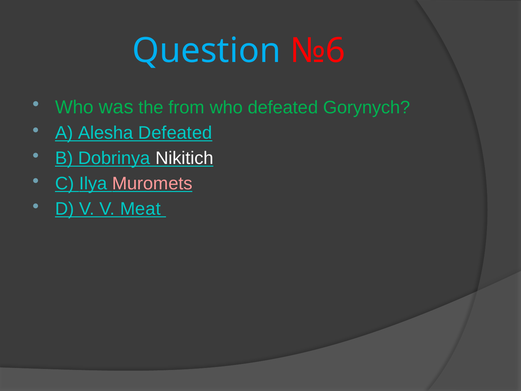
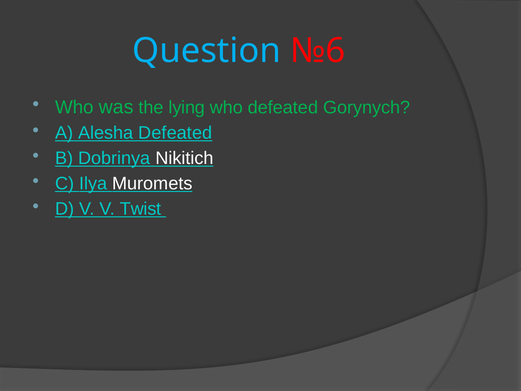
from: from -> lying
Muromets colour: pink -> white
Meat: Meat -> Twist
